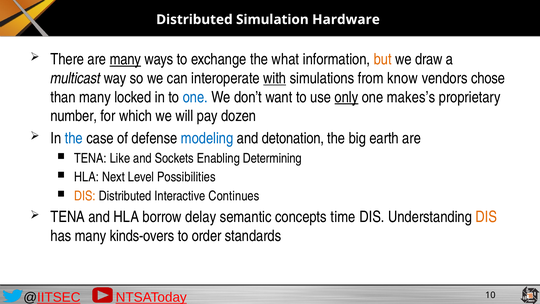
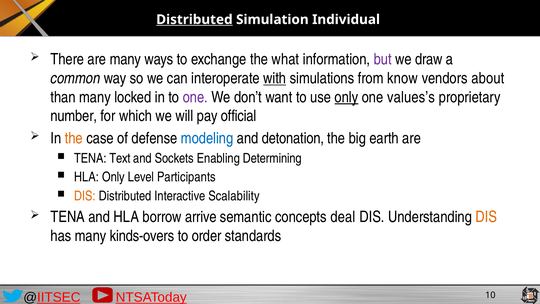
Distributed at (194, 20) underline: none -> present
Hardware: Hardware -> Individual
many at (125, 59) underline: present -> none
but colour: orange -> purple
multicast: multicast -> common
chose: chose -> about
one at (195, 97) colour: blue -> purple
makes’s: makes’s -> values’s
dozen: dozen -> official
the at (74, 138) colour: blue -> orange
Like: Like -> Text
HLA Next: Next -> Only
Possibilities: Possibilities -> Participants
Continues: Continues -> Scalability
delay: delay -> arrive
time: time -> deal
